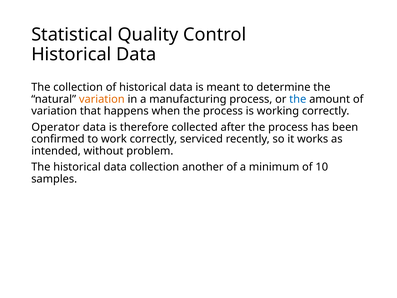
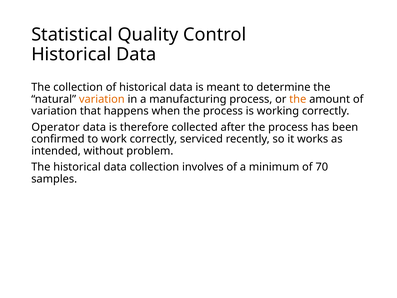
the at (298, 99) colour: blue -> orange
another: another -> involves
10: 10 -> 70
